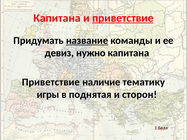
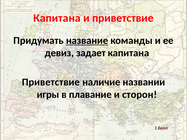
приветствие at (123, 18) underline: present -> none
нужно: нужно -> задает
тематику: тематику -> названии
поднятая: поднятая -> плавание
